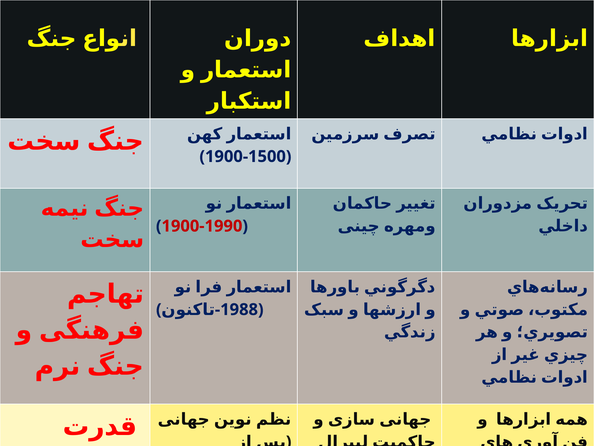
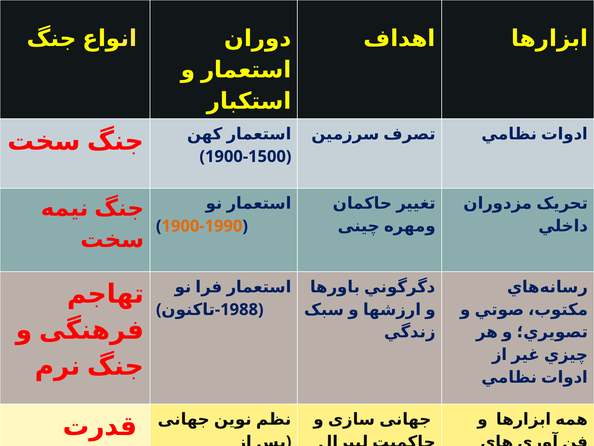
1900-1990 colour: red -> orange
